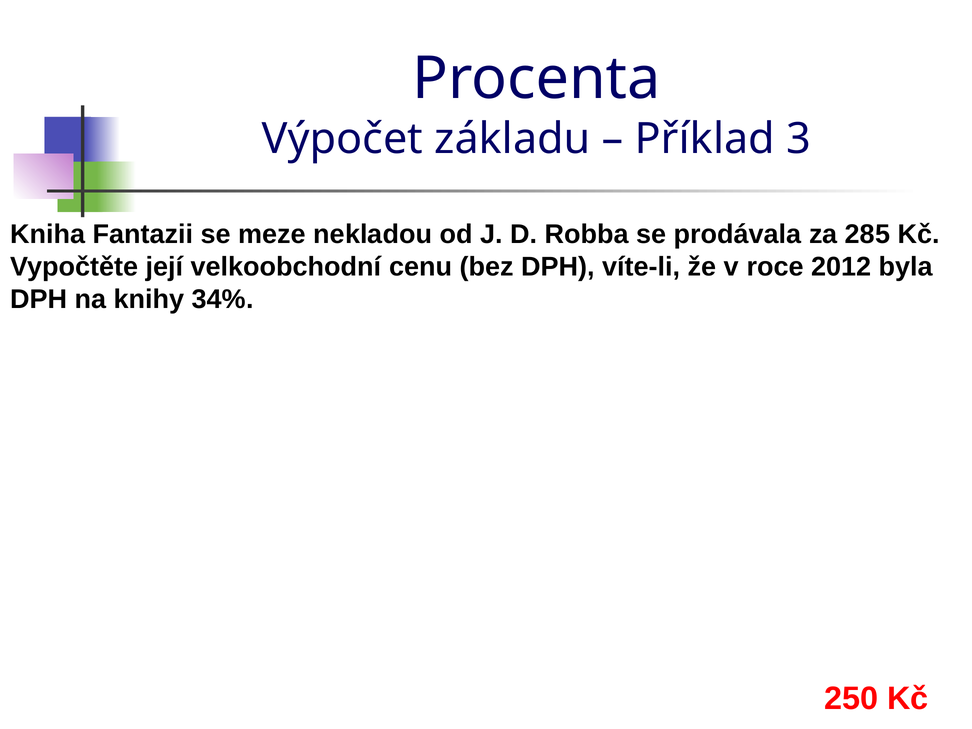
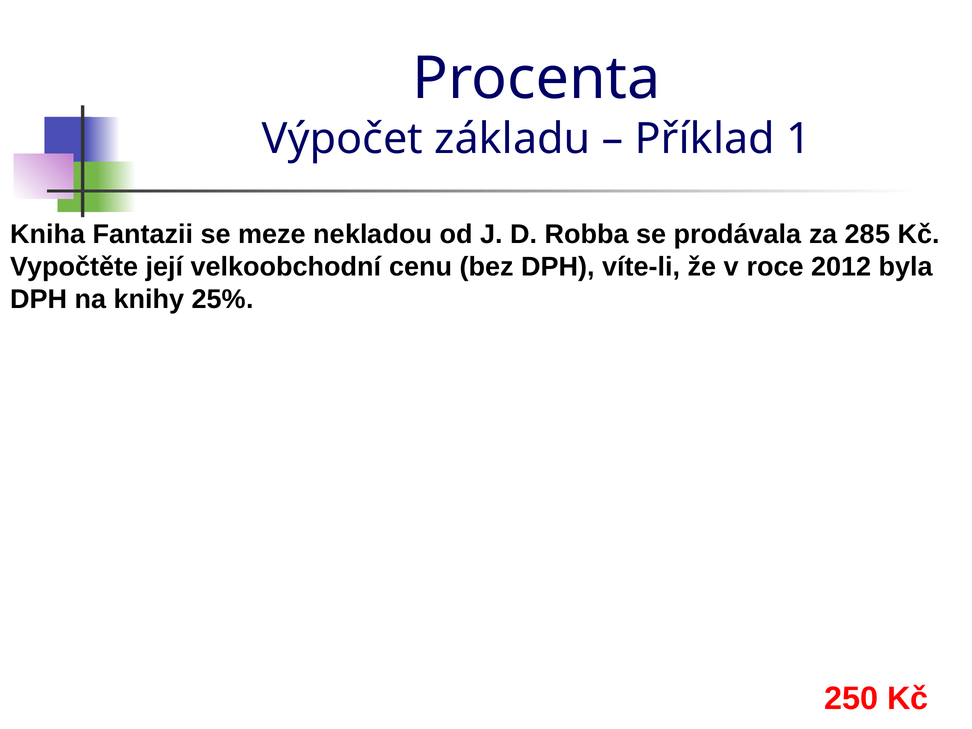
3: 3 -> 1
34%: 34% -> 25%
